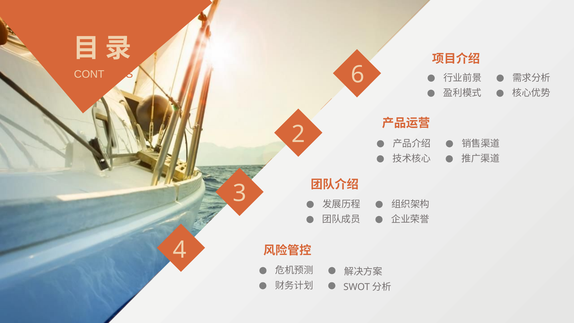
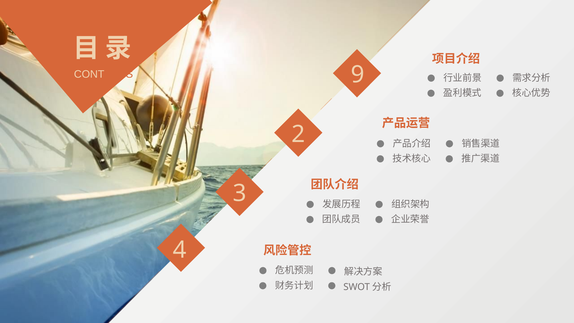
6: 6 -> 9
